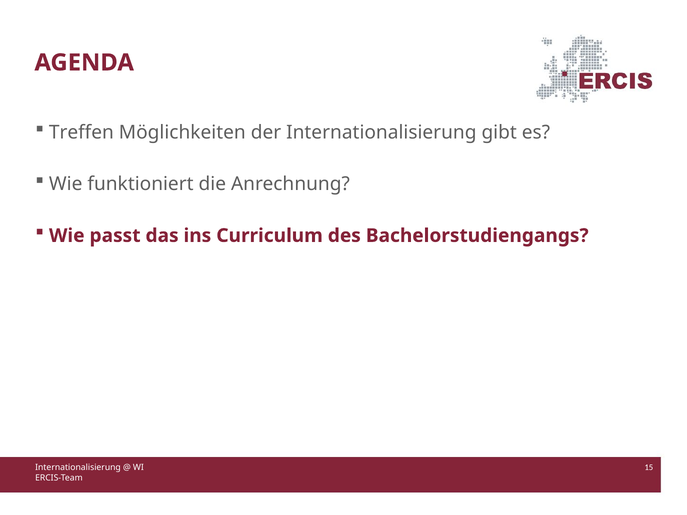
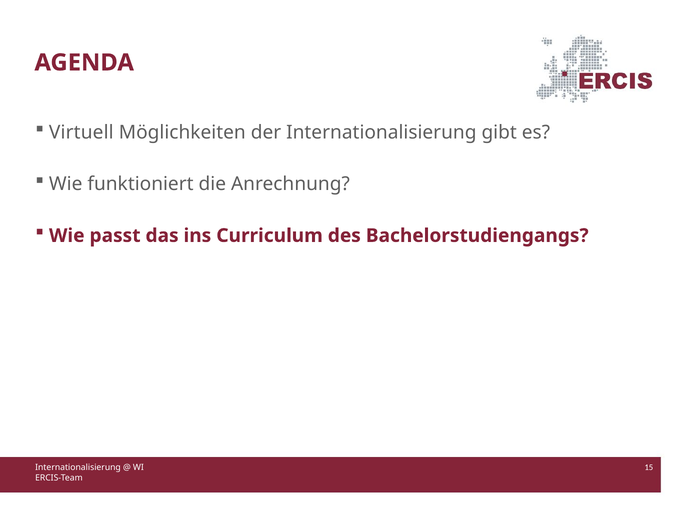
Treffen: Treffen -> Virtuell
